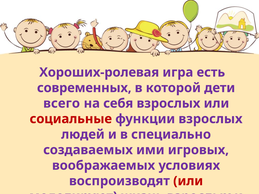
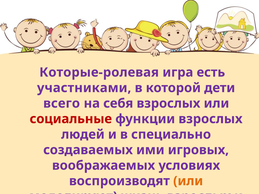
Хороших-ролевая: Хороших-ролевая -> Которые-ролевая
современных: современных -> участниками
или at (188, 181) colour: red -> orange
